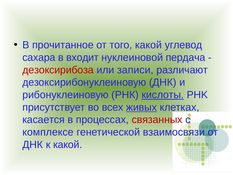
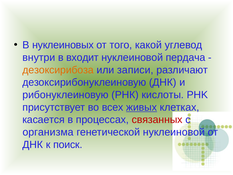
прочитанное: прочитанное -> нуклеиновых
сахара: сахара -> внутри
дезоксирибоза colour: red -> orange
кислоты underline: present -> none
комплексе: комплексе -> организма
генетической взаимосвязи: взаимосвязи -> нуклеиновой
к какой: какой -> поиск
